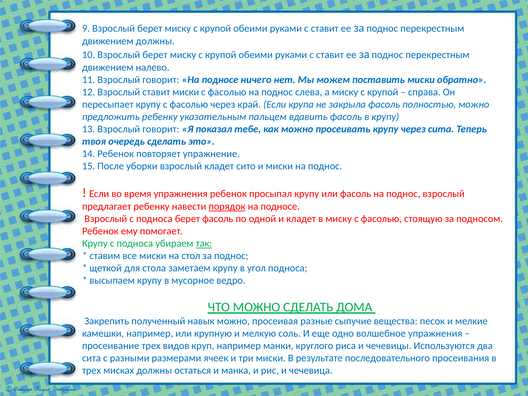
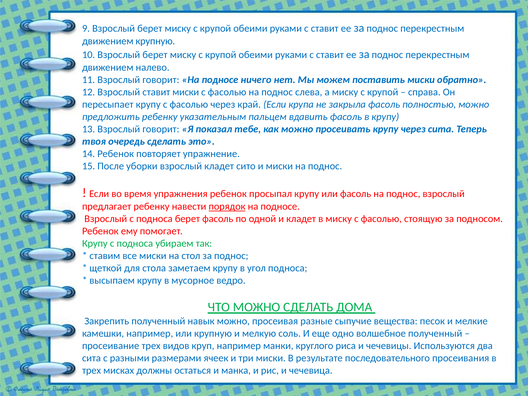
движением должны: должны -> крупную
так underline: present -> none
волшебное упражнения: упражнения -> полученный
